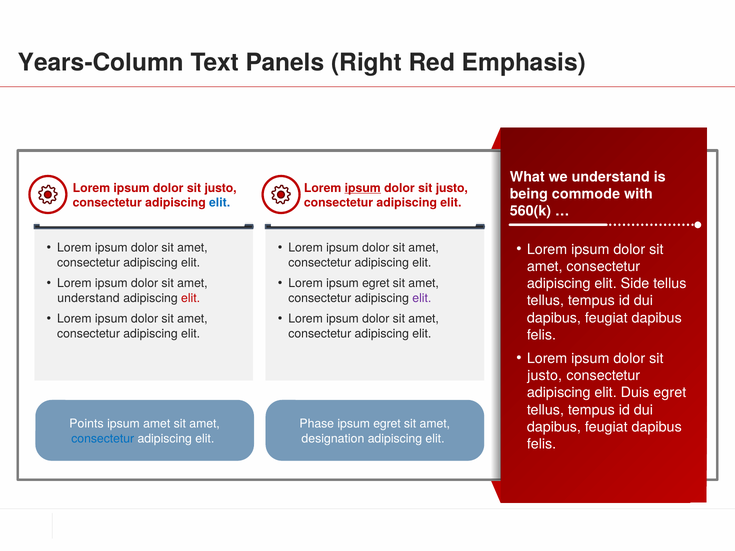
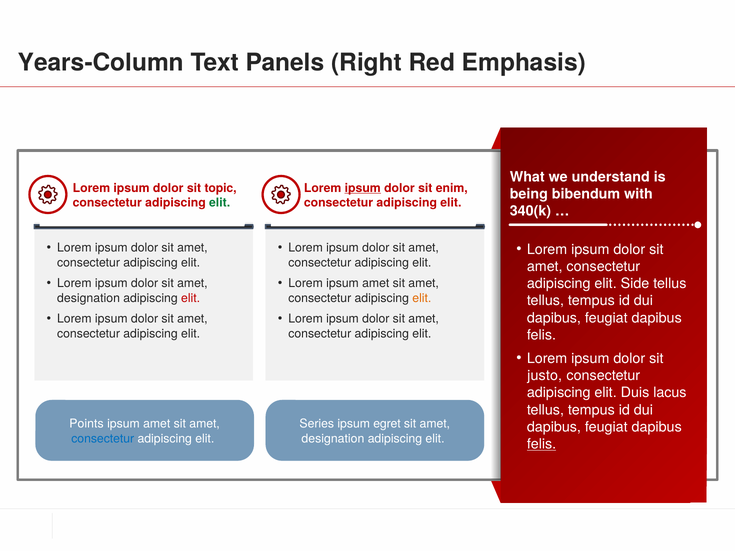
justo at (221, 188): justo -> topic
justo at (452, 188): justo -> enim
commode: commode -> bibendum
elit at (220, 203) colour: blue -> green
560(k: 560(k -> 340(k
Lorem ipsum egret: egret -> amet
understand at (88, 298): understand -> designation
elit at (422, 298) colour: purple -> orange
Duis egret: egret -> lacus
Phase: Phase -> Series
felis at (542, 444) underline: none -> present
